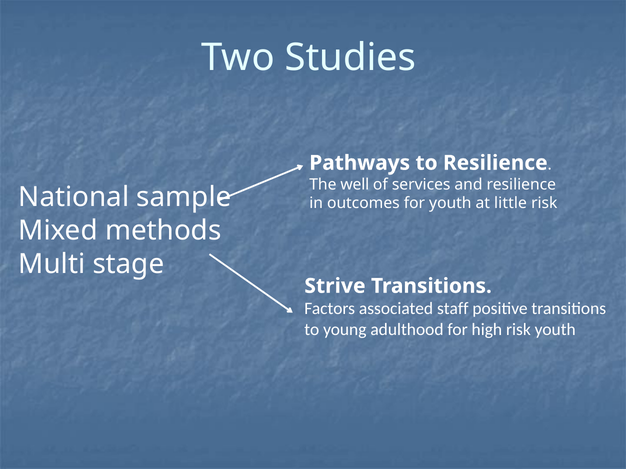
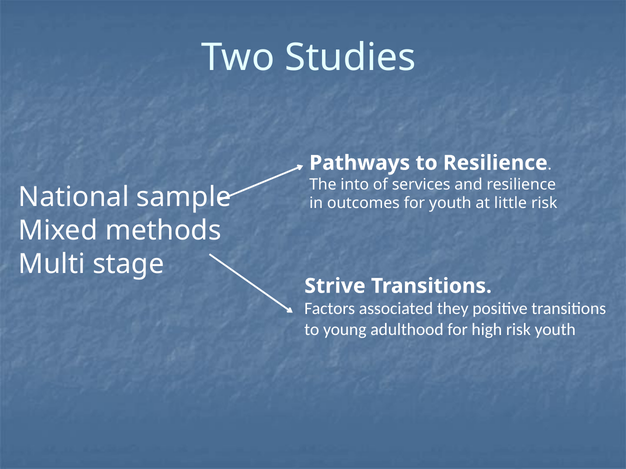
well: well -> into
staff: staff -> they
